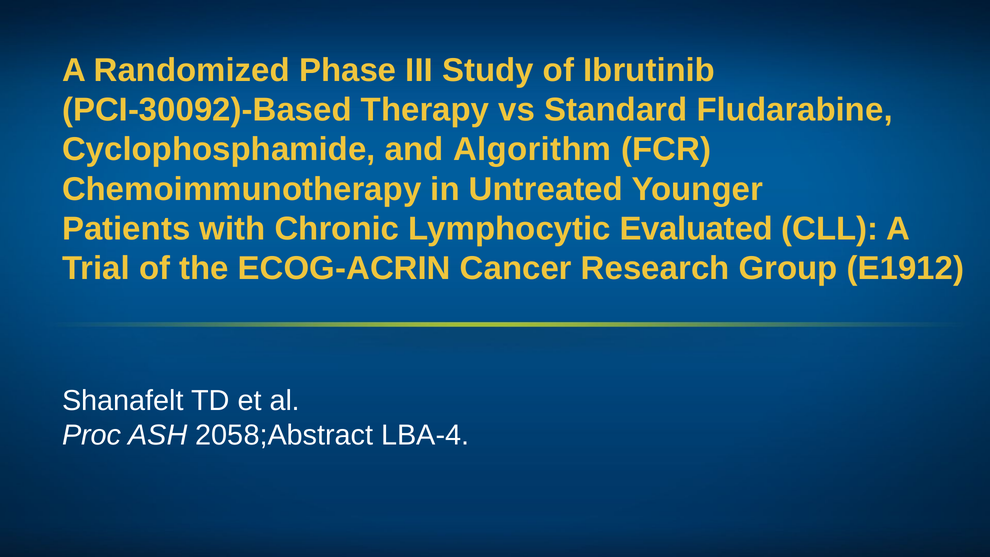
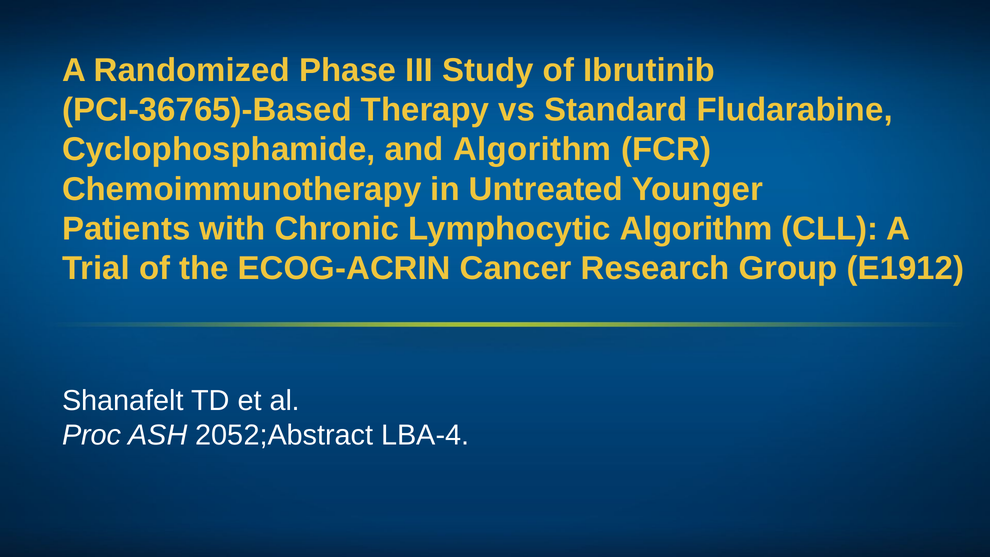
PCI-30092)-Based: PCI-30092)-Based -> PCI-36765)-Based
Lymphocytic Evaluated: Evaluated -> Algorithm
2058;Abstract: 2058;Abstract -> 2052;Abstract
